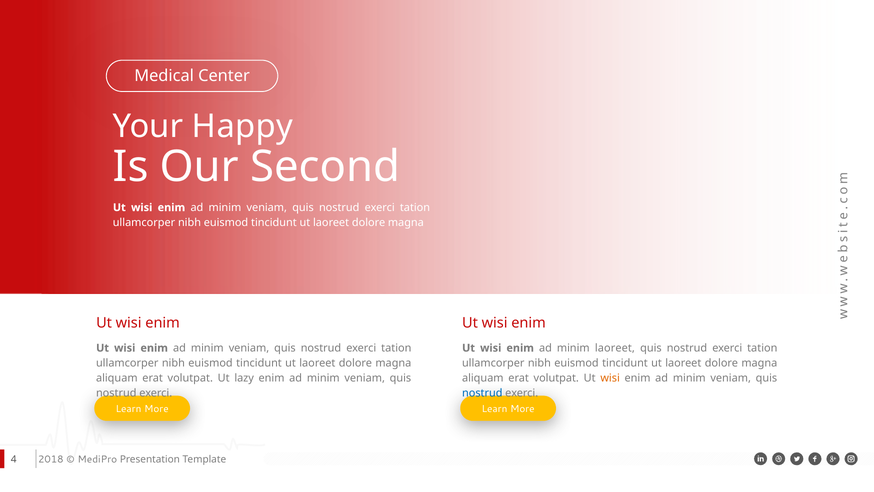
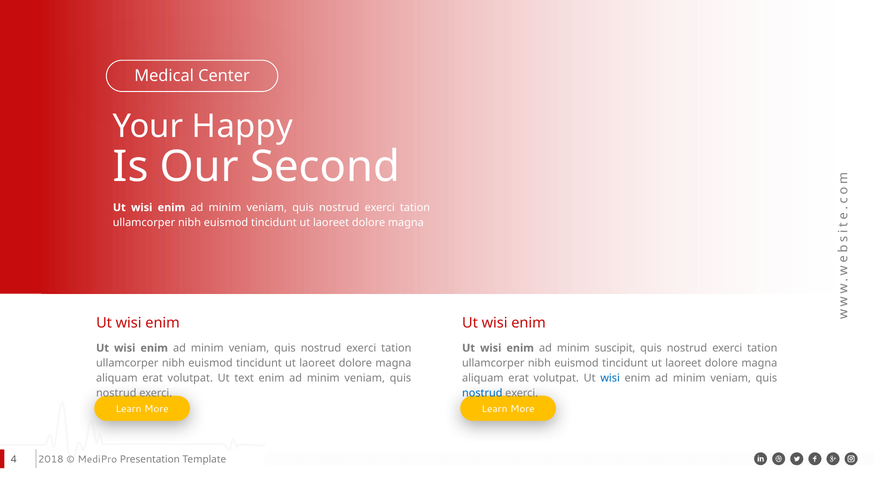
minim laoreet: laoreet -> suscipit
lazy: lazy -> text
wisi at (610, 378) colour: orange -> blue
